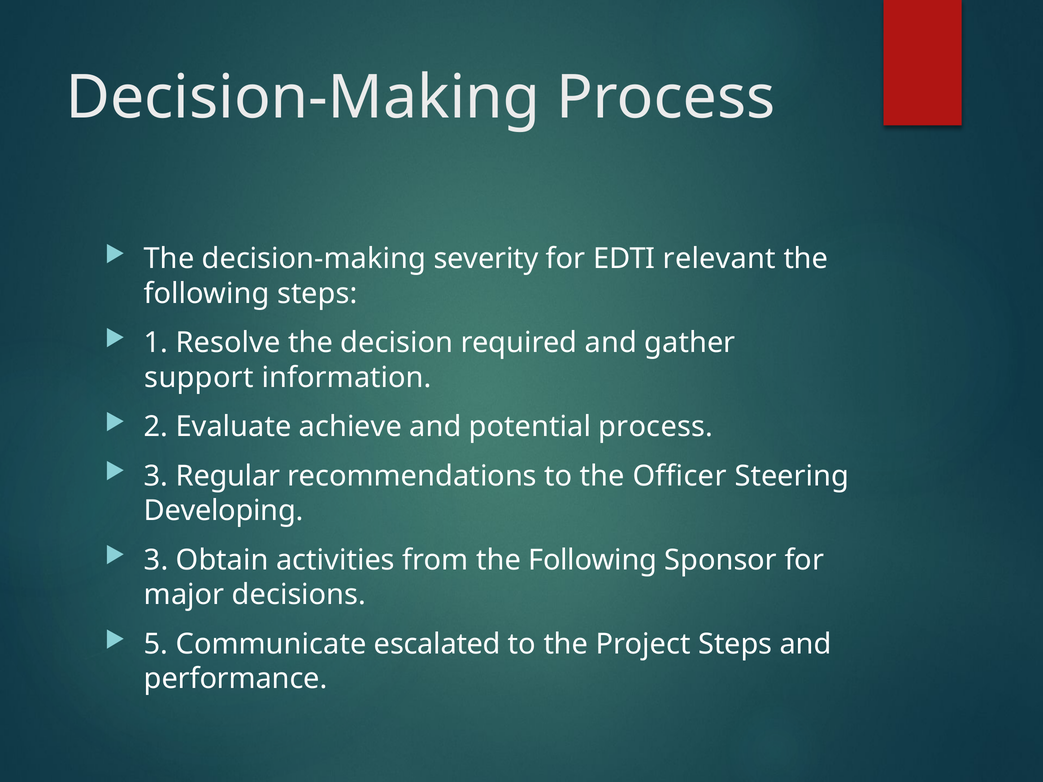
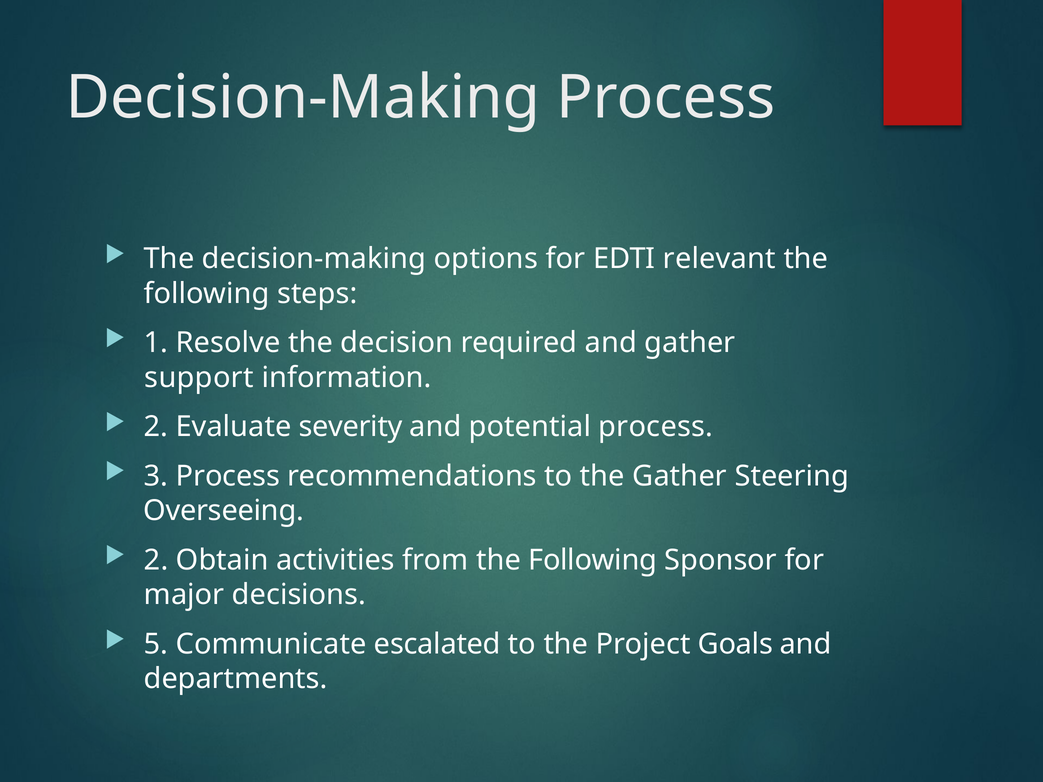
severity: severity -> options
achieve: achieve -> severity
3 Regular: Regular -> Process
the Officer: Officer -> Gather
Developing: Developing -> Overseeing
3 at (156, 560): 3 -> 2
Project Steps: Steps -> Goals
performance: performance -> departments
